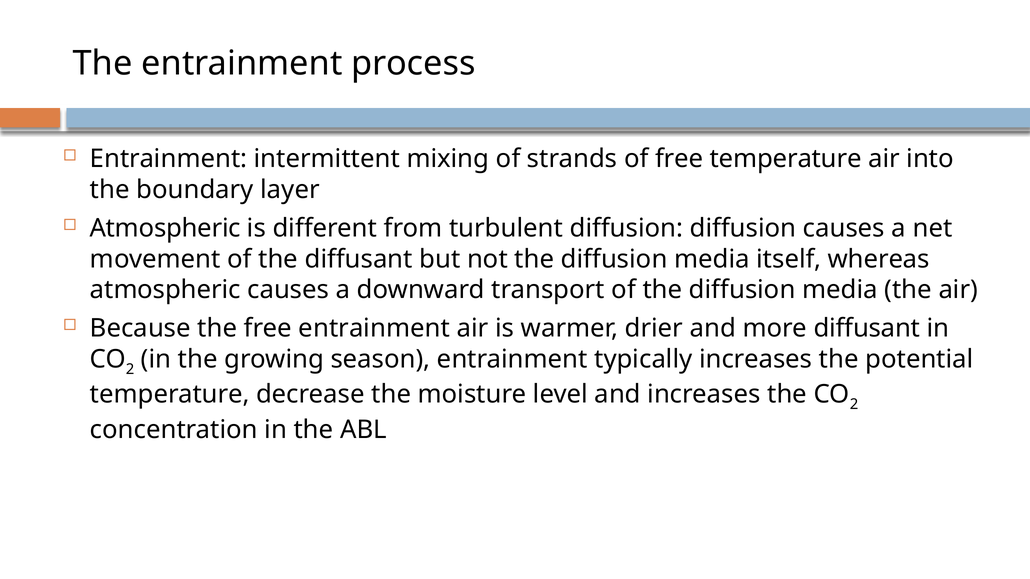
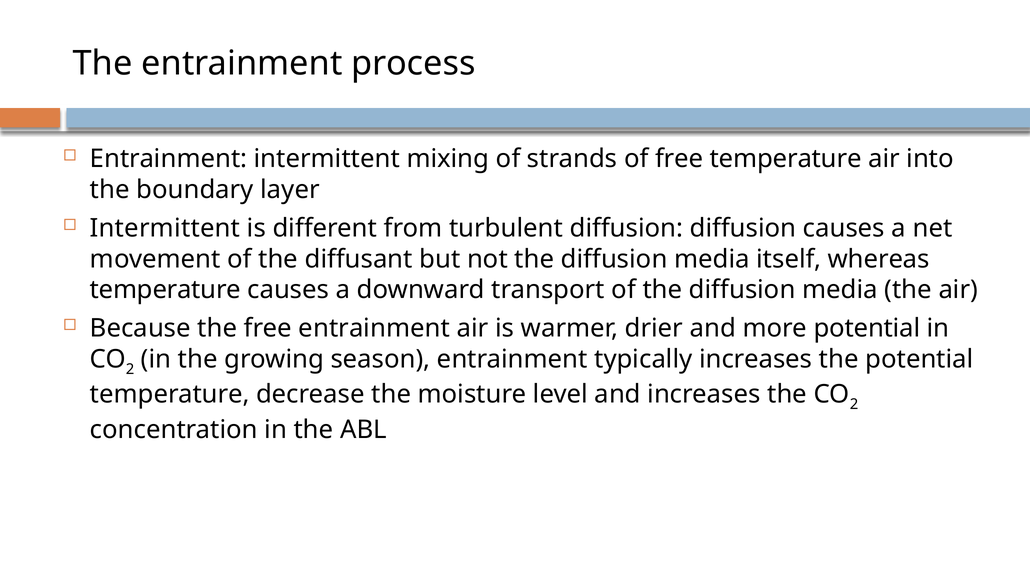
Atmospheric at (165, 228): Atmospheric -> Intermittent
atmospheric at (165, 290): atmospheric -> temperature
more diffusant: diffusant -> potential
